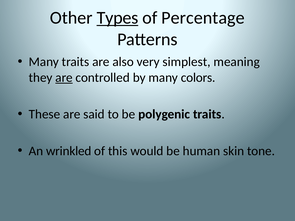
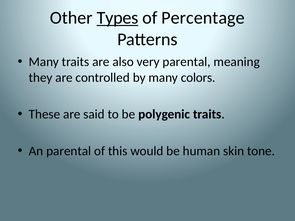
very simplest: simplest -> parental
are at (64, 78) underline: present -> none
An wrinkled: wrinkled -> parental
